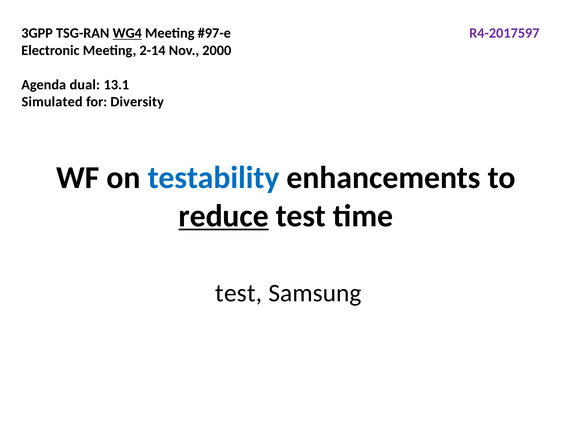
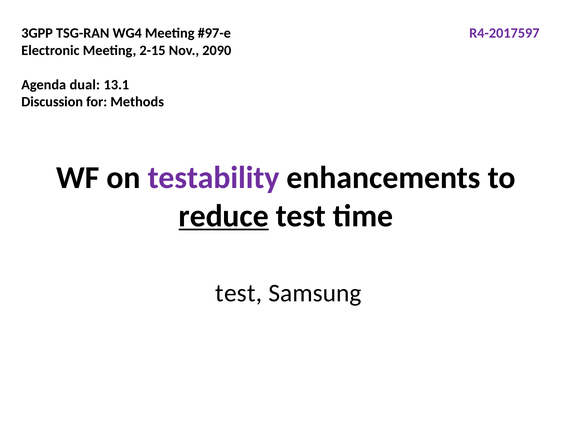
WG4 underline: present -> none
2-14: 2-14 -> 2-15
2000: 2000 -> 2090
Simulated: Simulated -> Discussion
Diversity: Diversity -> Methods
testability colour: blue -> purple
